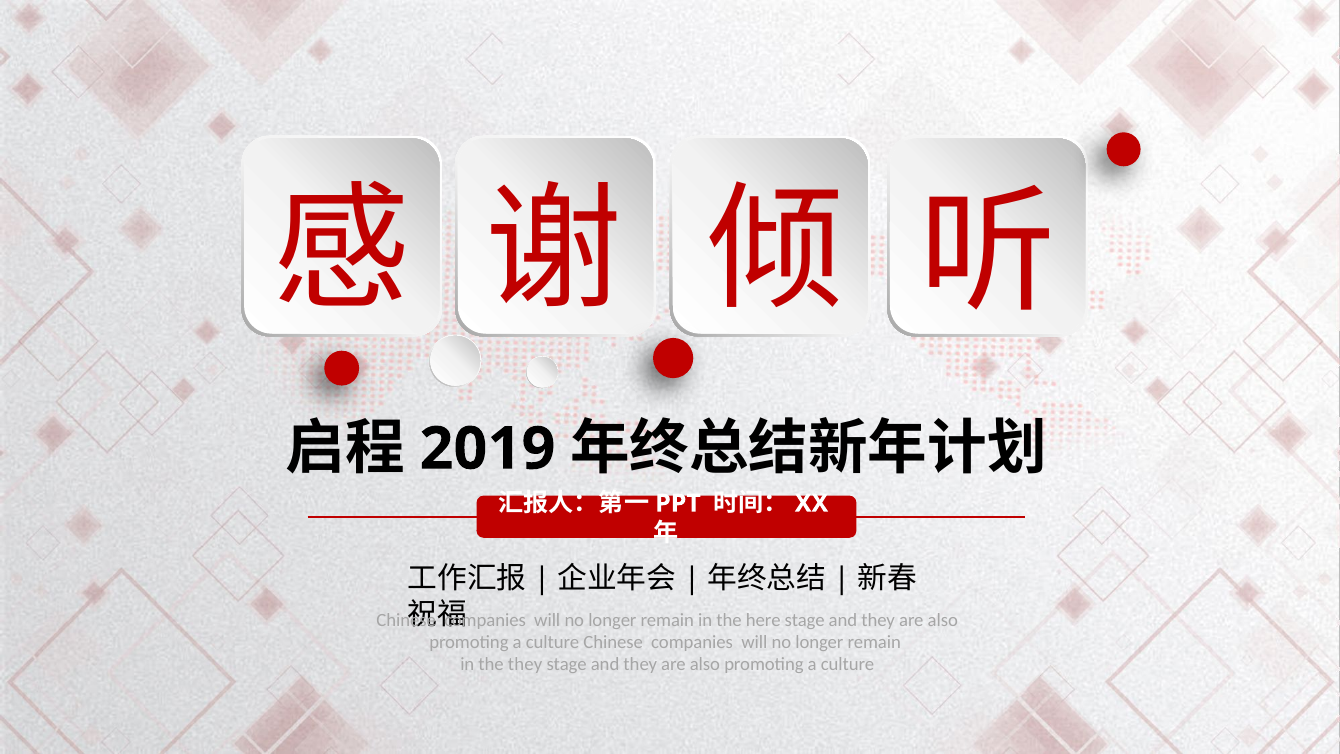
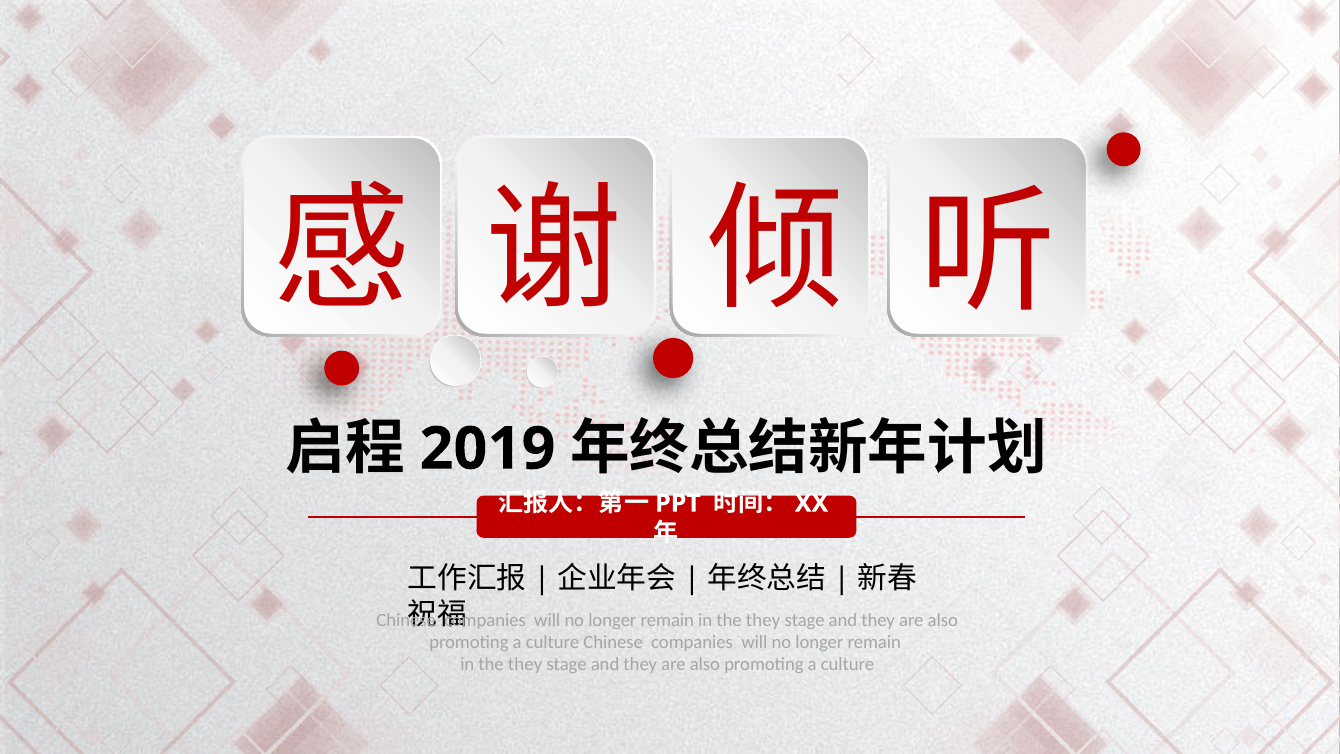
here at (763, 620): here -> they
